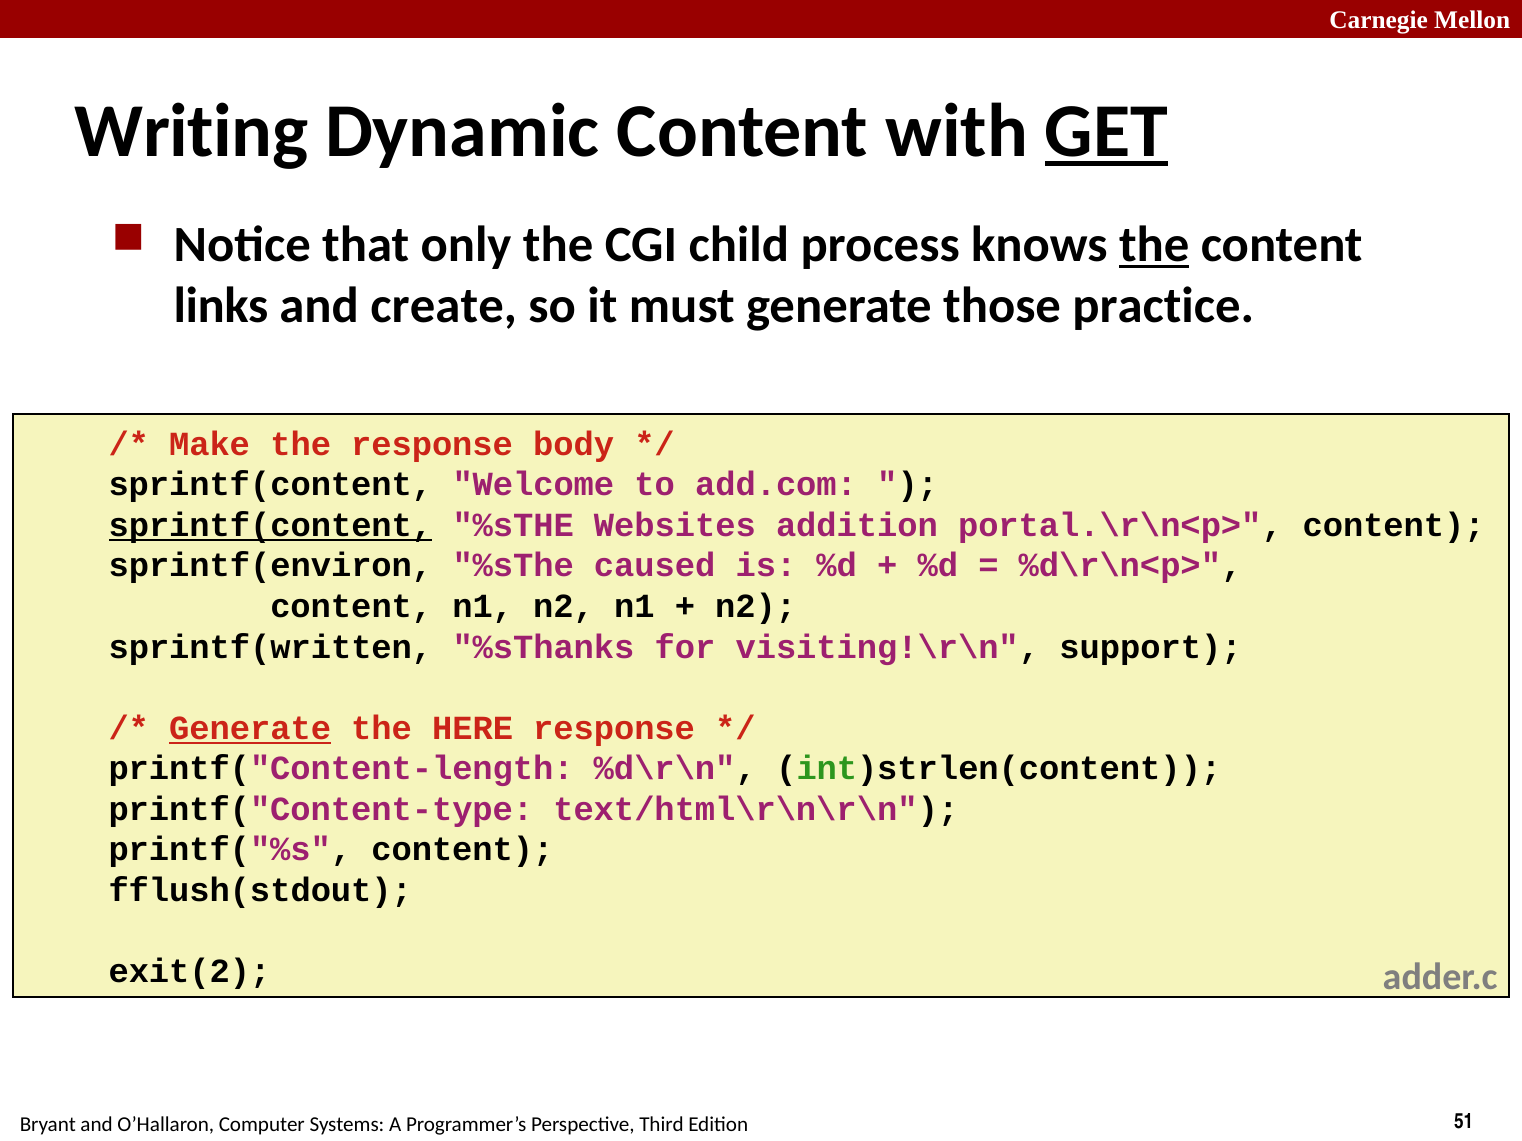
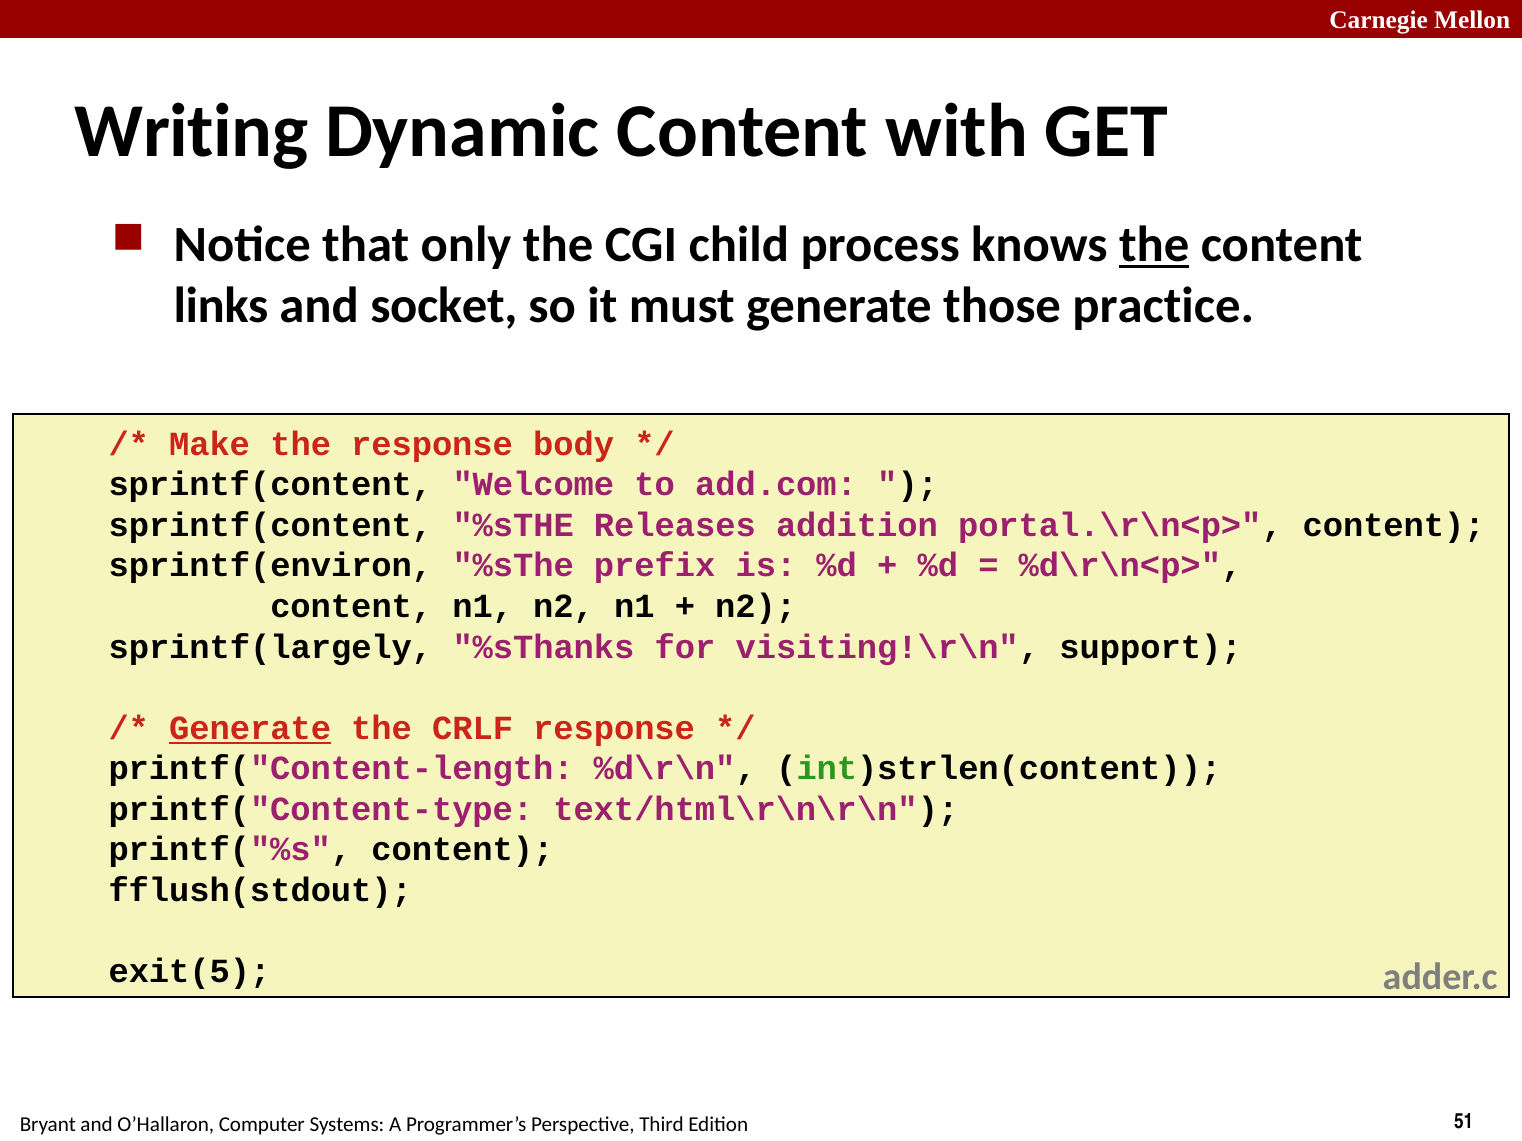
GET underline: present -> none
create: create -> socket
sprintf(content at (270, 526) underline: present -> none
Websites: Websites -> Releases
caused: caused -> prefix
sprintf(written: sprintf(written -> sprintf(largely
HERE: HERE -> CRLF
exit(2: exit(2 -> exit(5
